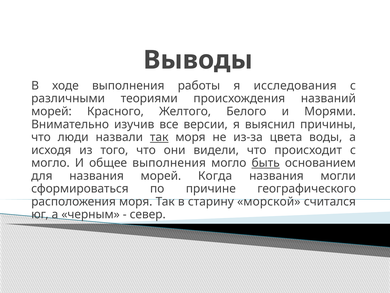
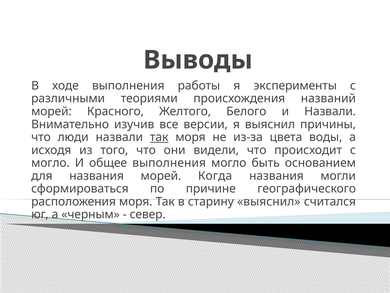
исследования: исследования -> эксперименты
и Морями: Морями -> Назвали
быть underline: present -> none
старину морской: морской -> выяснил
